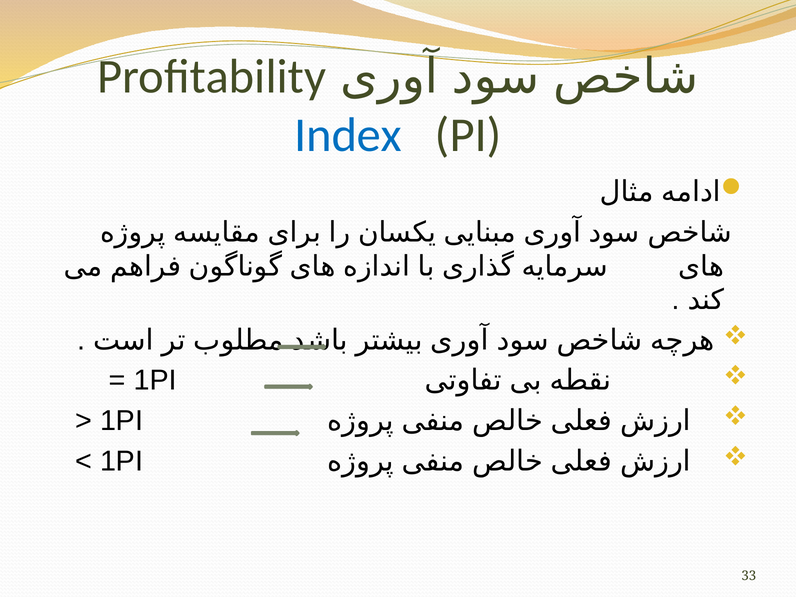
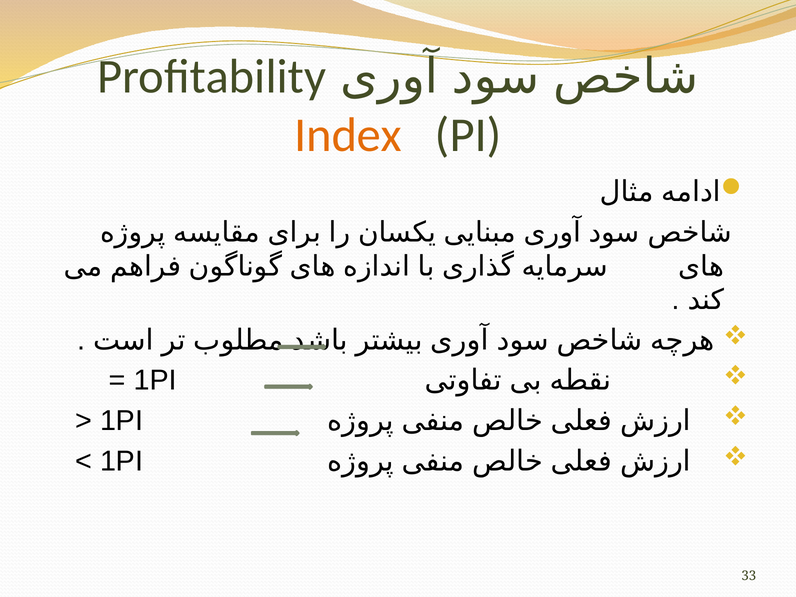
Index colour: blue -> orange
